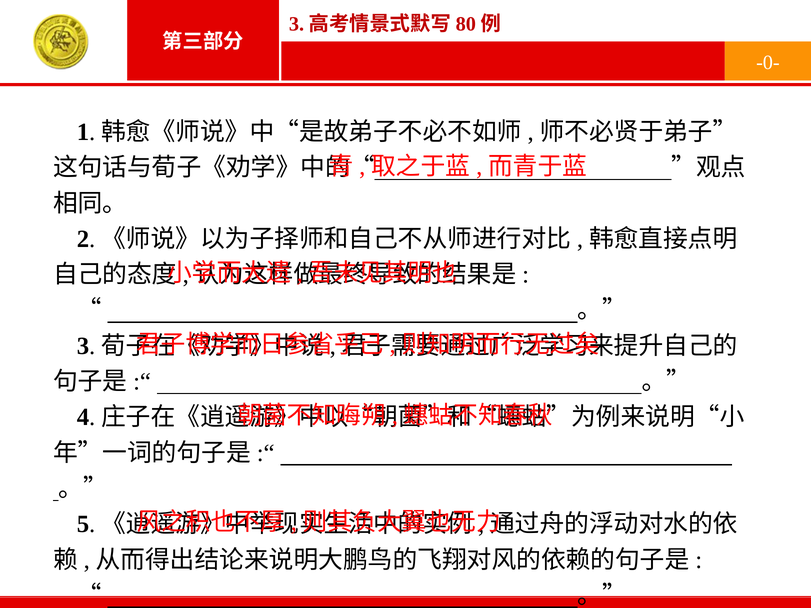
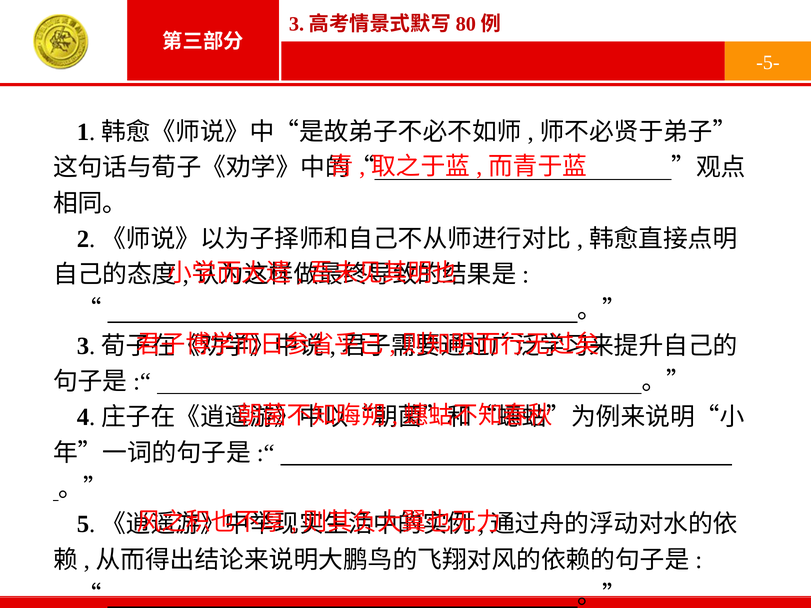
-0-: -0- -> -5-
